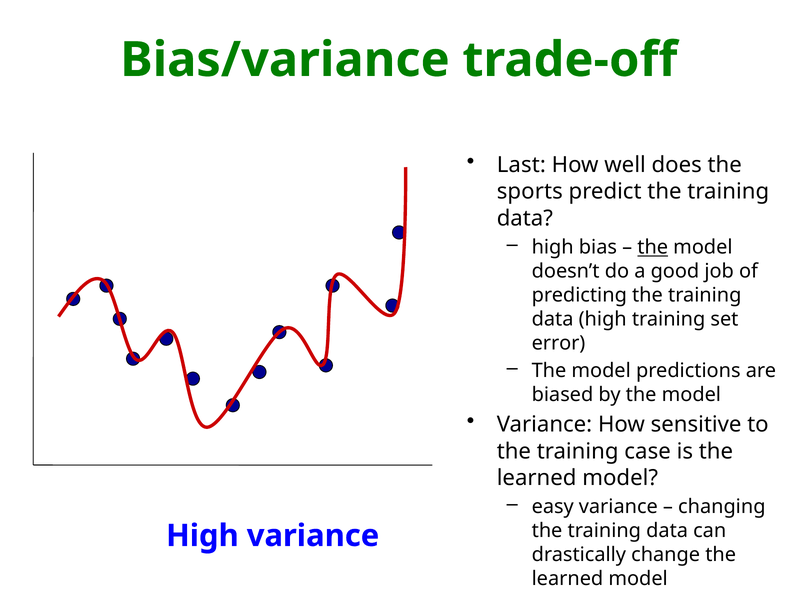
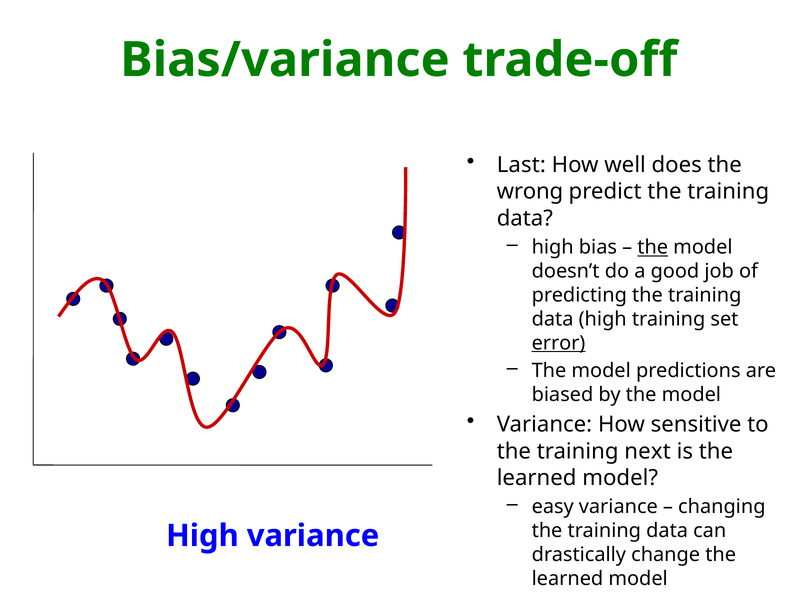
sports: sports -> wrong
error underline: none -> present
case: case -> next
